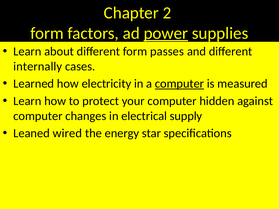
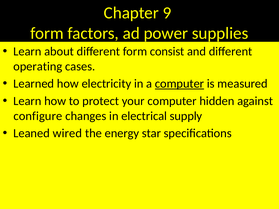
2: 2 -> 9
power underline: present -> none
passes: passes -> consist
internally: internally -> operating
computer at (38, 116): computer -> configure
